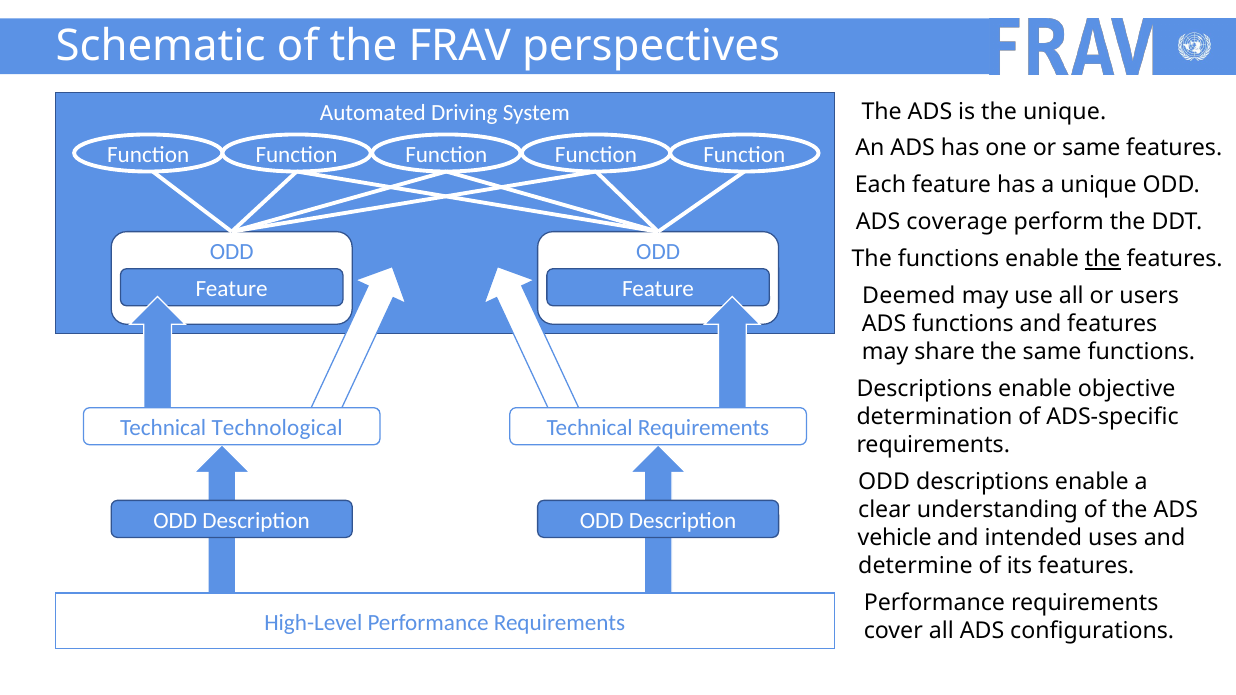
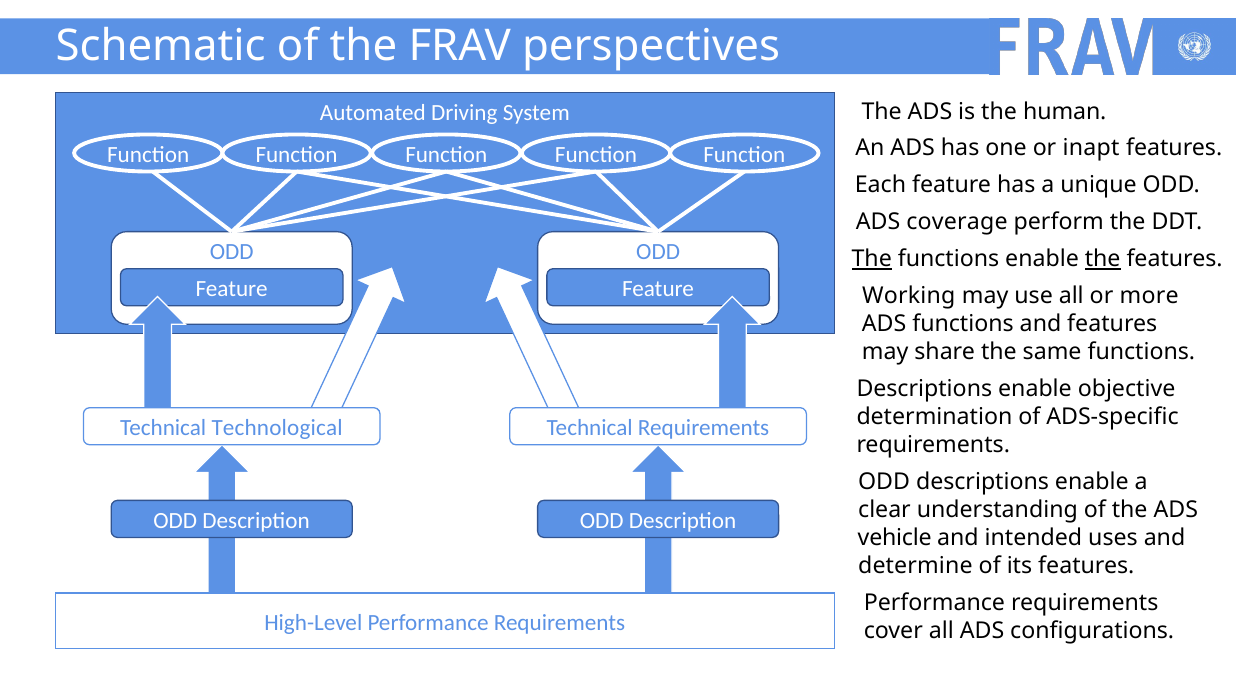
the unique: unique -> human
or same: same -> inapt
The at (872, 259) underline: none -> present
Deemed: Deemed -> Working
users: users -> more
